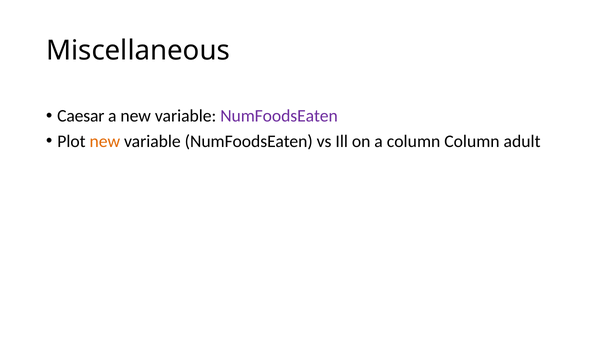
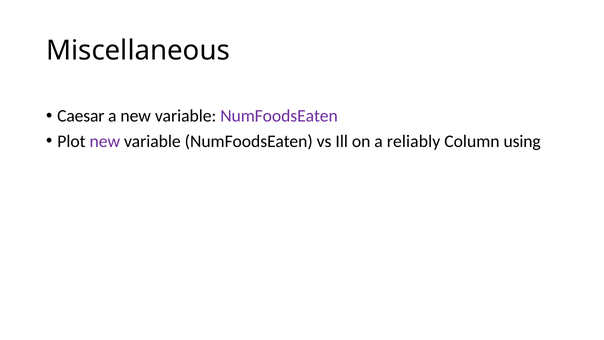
new at (105, 141) colour: orange -> purple
a column: column -> reliably
adult: adult -> using
